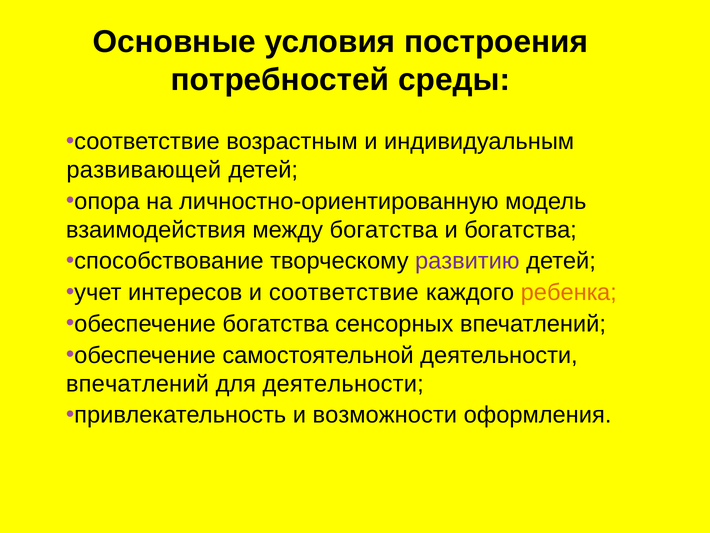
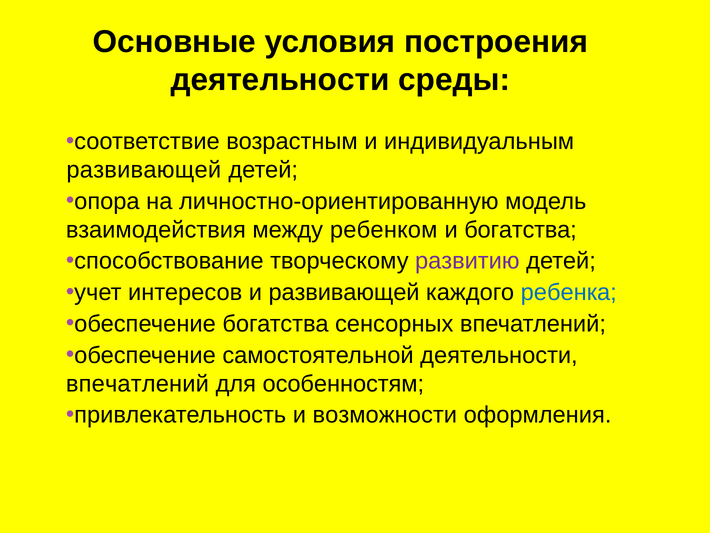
потребностей at (280, 80): потребностей -> деятельности
между богатства: богатства -> ребенком
и соответствие: соответствие -> развивающей
ребенка colour: orange -> blue
для деятельности: деятельности -> особенностям
